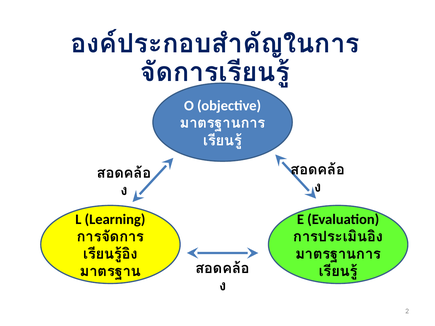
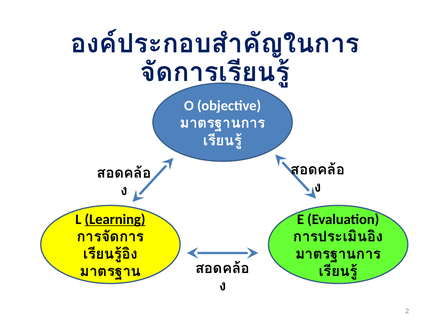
Learning underline: none -> present
